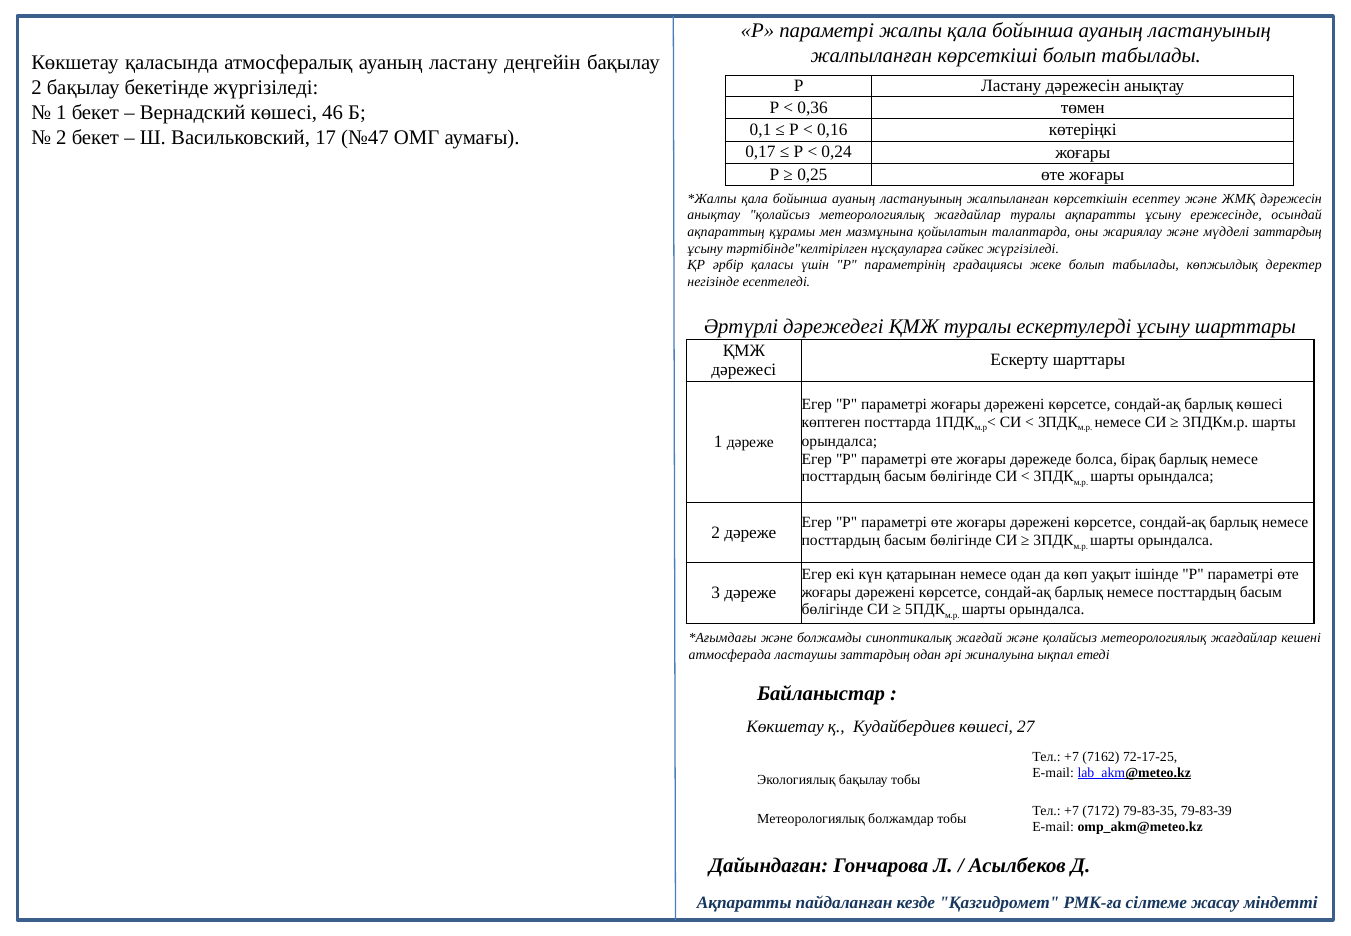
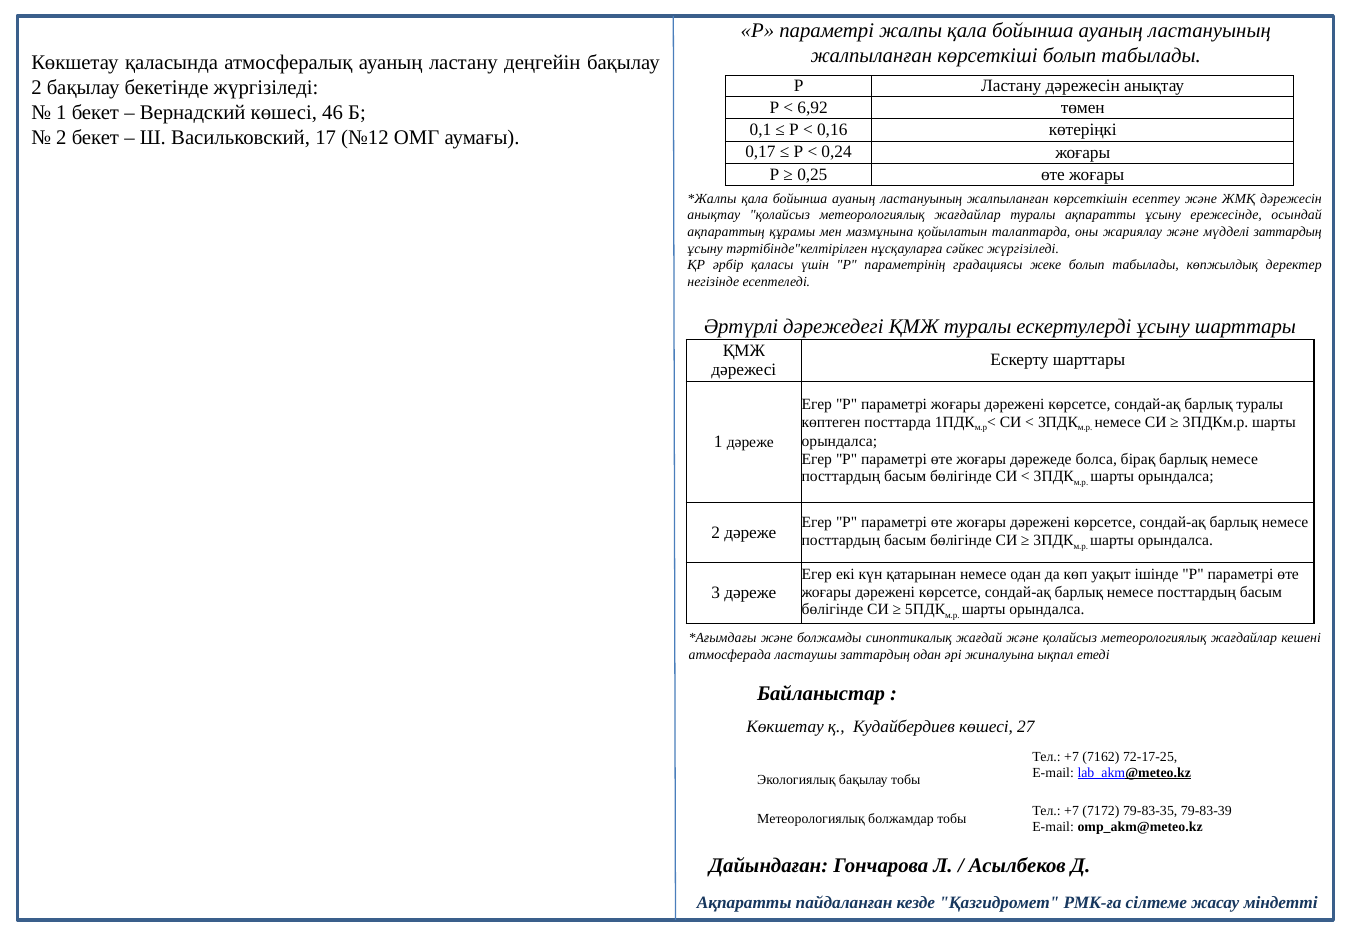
0,36: 0,36 -> 6,92
№47: №47 -> №12
барлық көшесі: көшесі -> туралы
